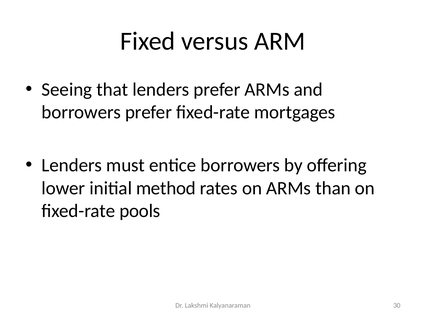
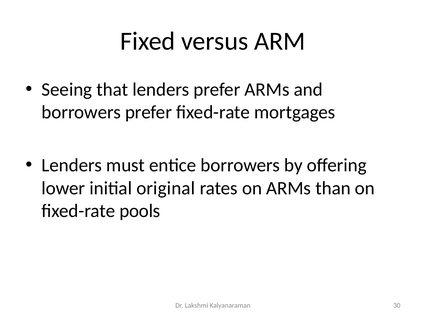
method: method -> original
